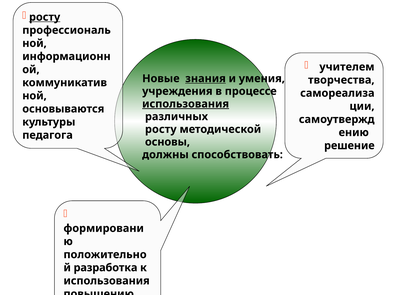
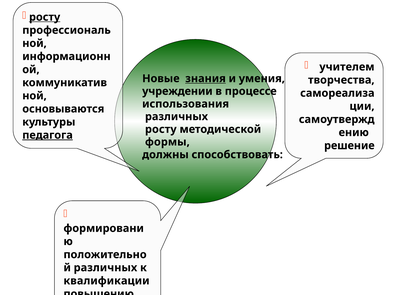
учреждения: учреждения -> учреждении
использования at (186, 104) underline: present -> none
педагога underline: none -> present
основы: основы -> формы
разработка at (106, 267): разработка -> различных
использования at (107, 281): использования -> квалификации
